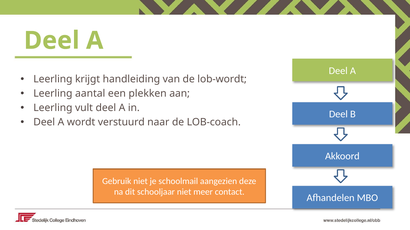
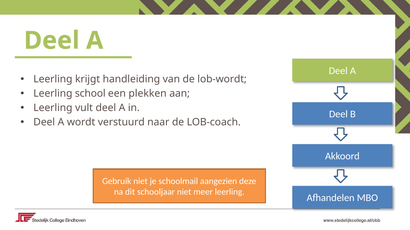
aantal: aantal -> school
meer contact: contact -> leerling
